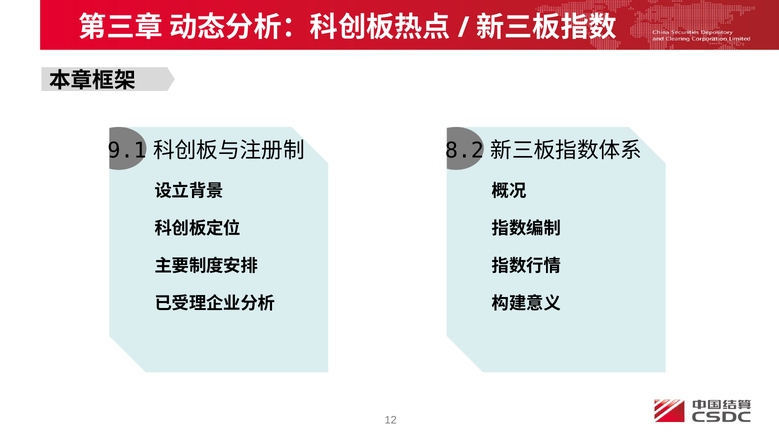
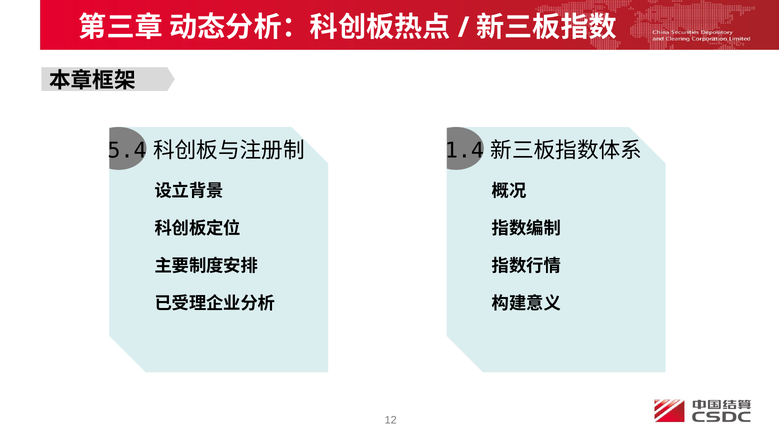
9.1: 9.1 -> 5.4
8.2: 8.2 -> 1.4
